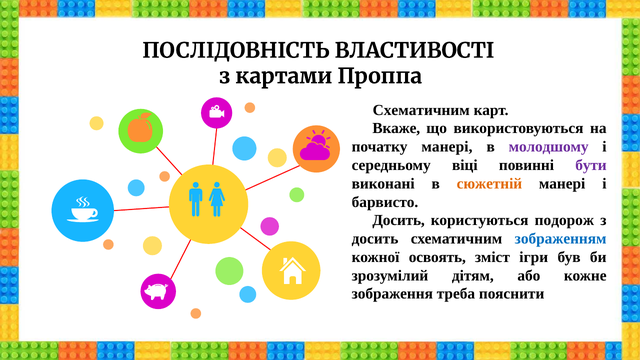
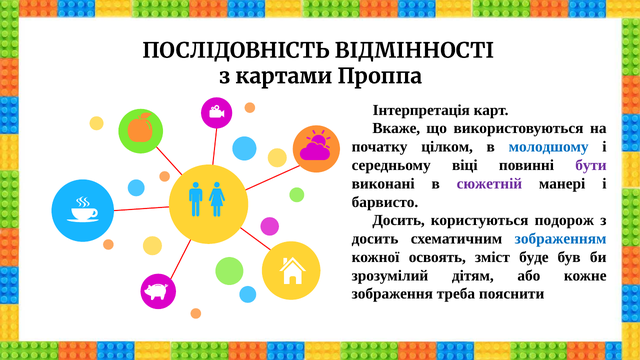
ВЛАСТИВОСТІ: ВЛАСТИВОСТІ -> ВІДМІННОСТІ
Схематичним at (421, 110): Схематичним -> Інтерпретація
початку манері: манері -> цілком
молодшому colour: purple -> blue
сюжетній colour: orange -> purple
ігри: ігри -> буде
